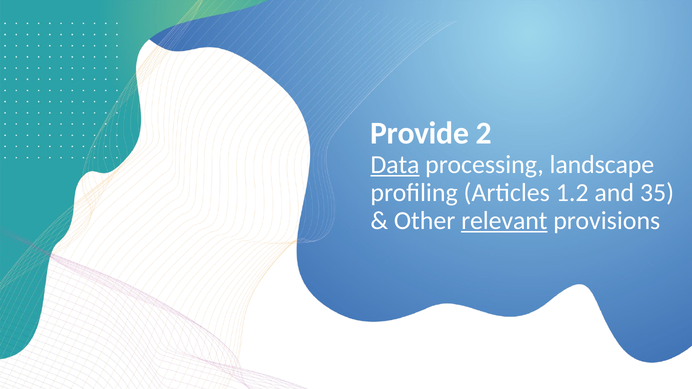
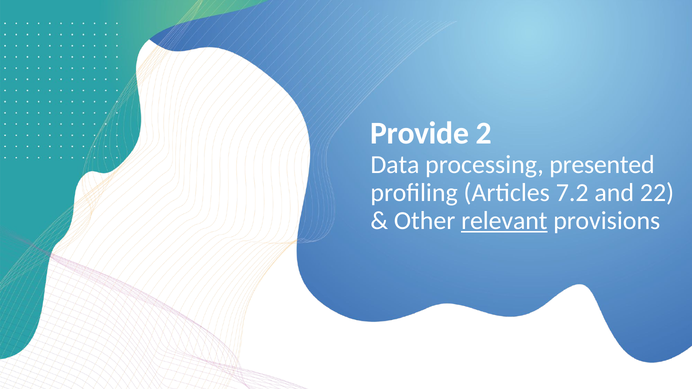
Data underline: present -> none
landscape: landscape -> presented
1.2: 1.2 -> 7.2
35: 35 -> 22
